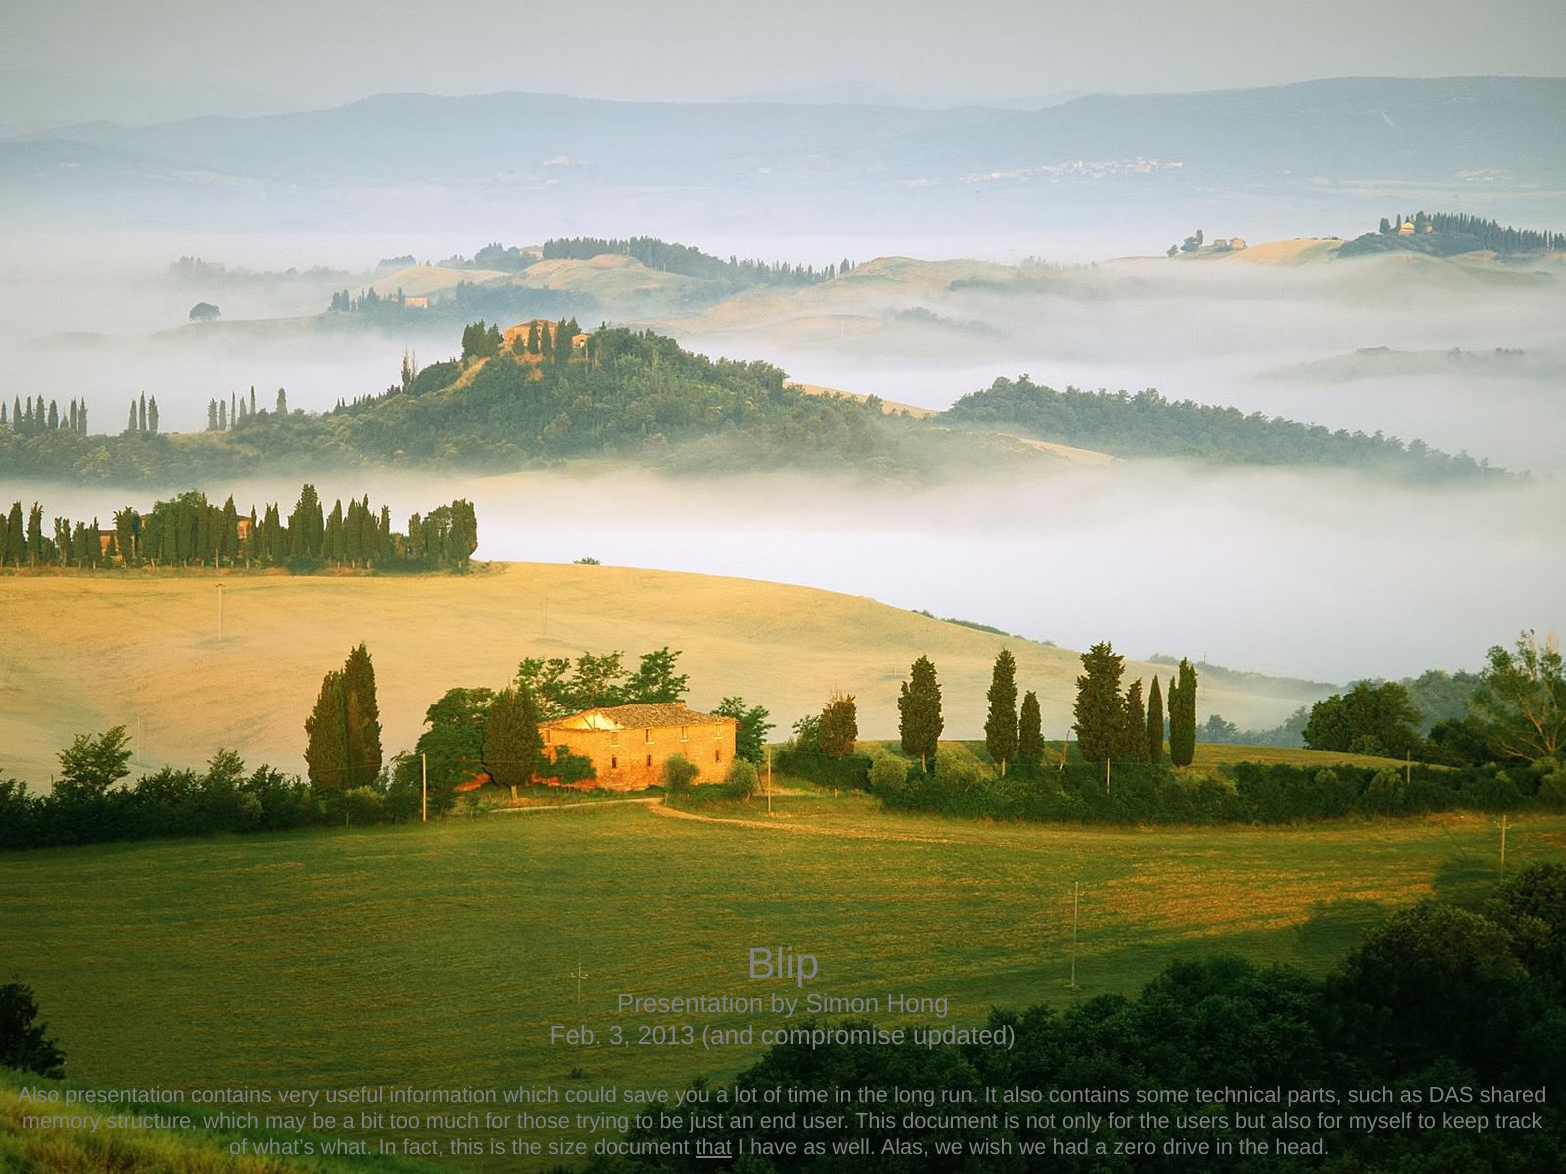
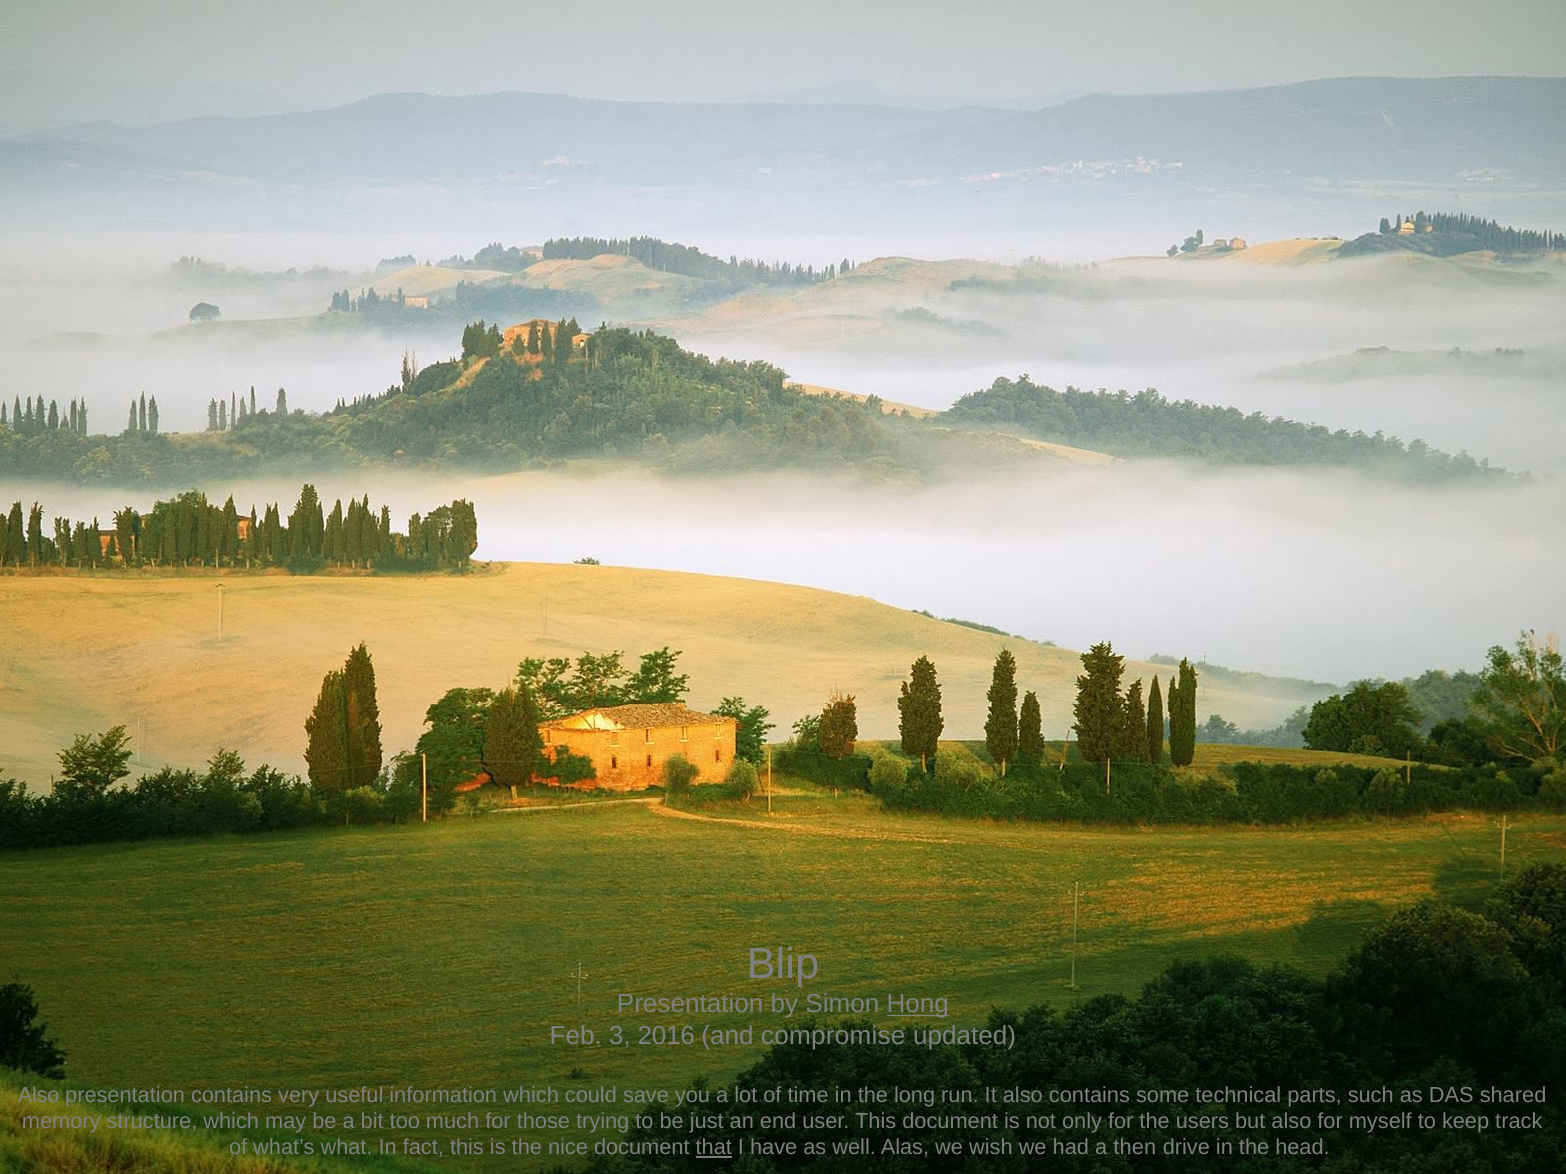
Hong underline: none -> present
2013: 2013 -> 2016
size: size -> nice
zero: zero -> then
